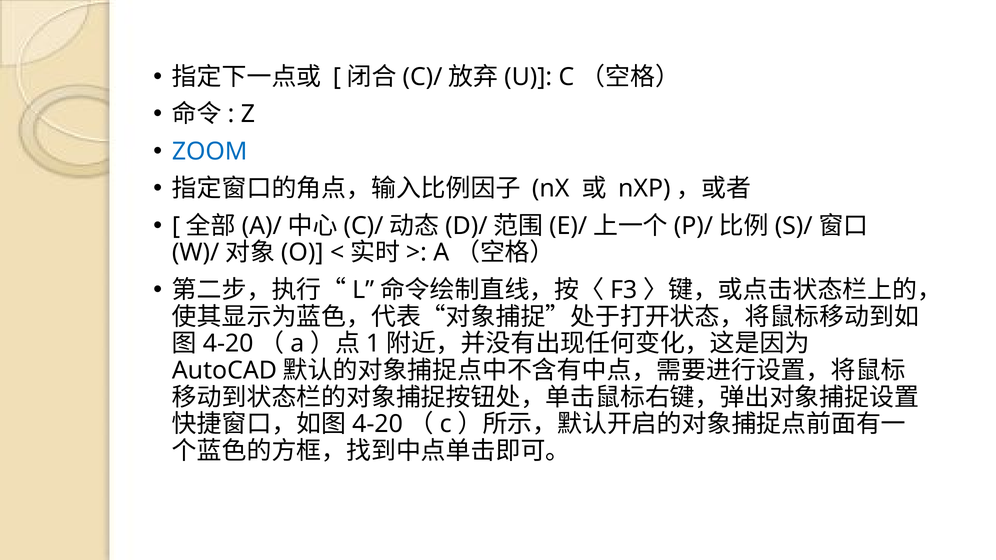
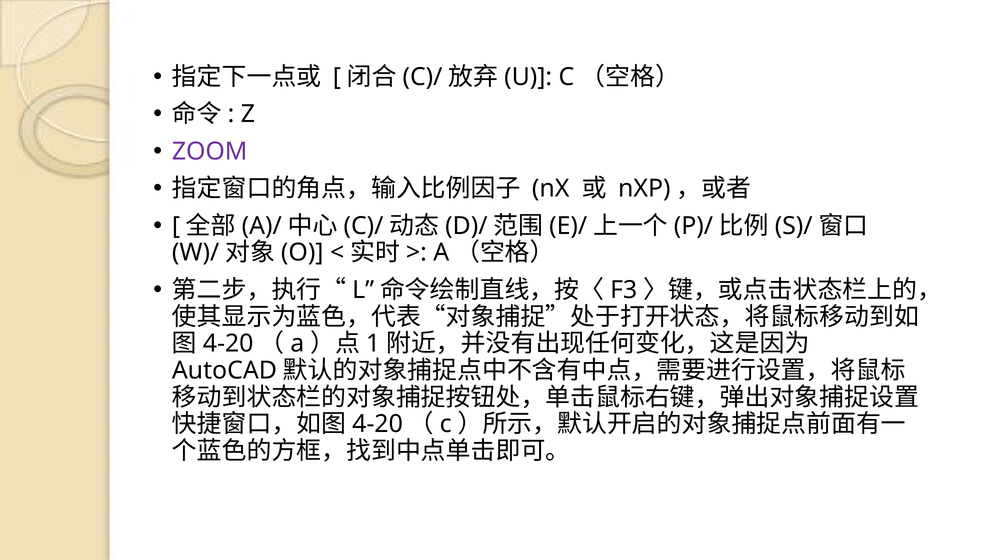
ZOOM colour: blue -> purple
